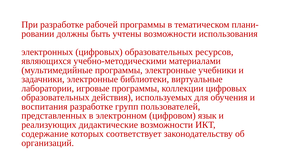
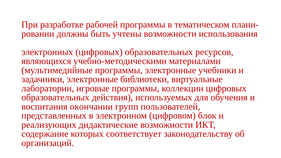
воспитания разработке: разработке -> окончании
язык: язык -> блок
